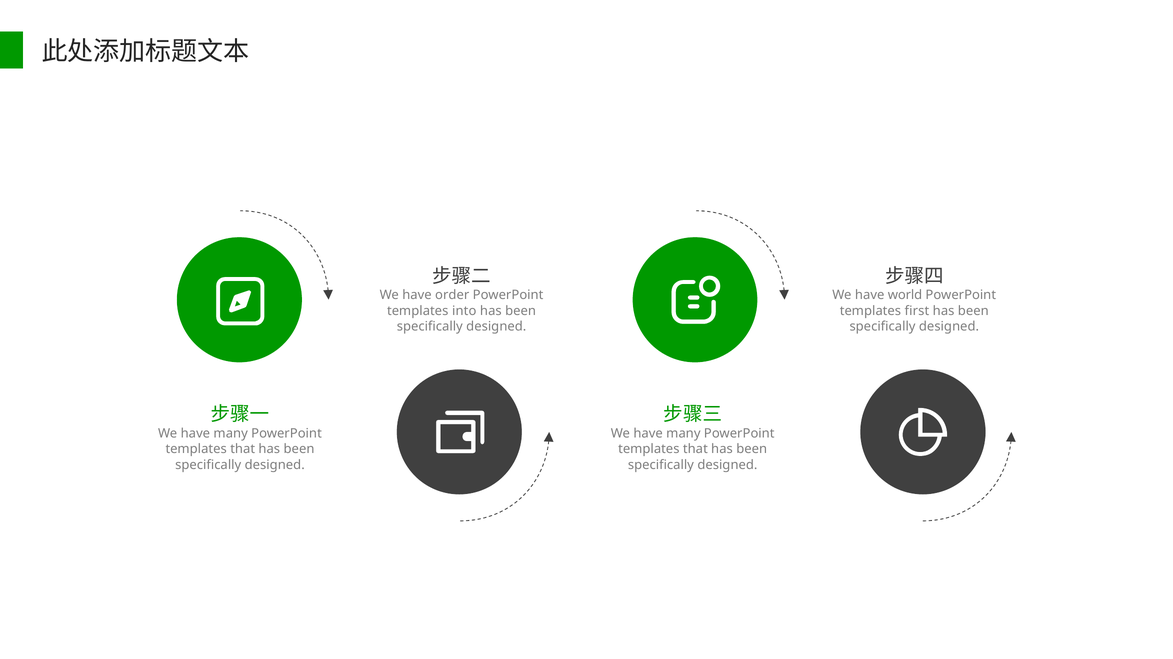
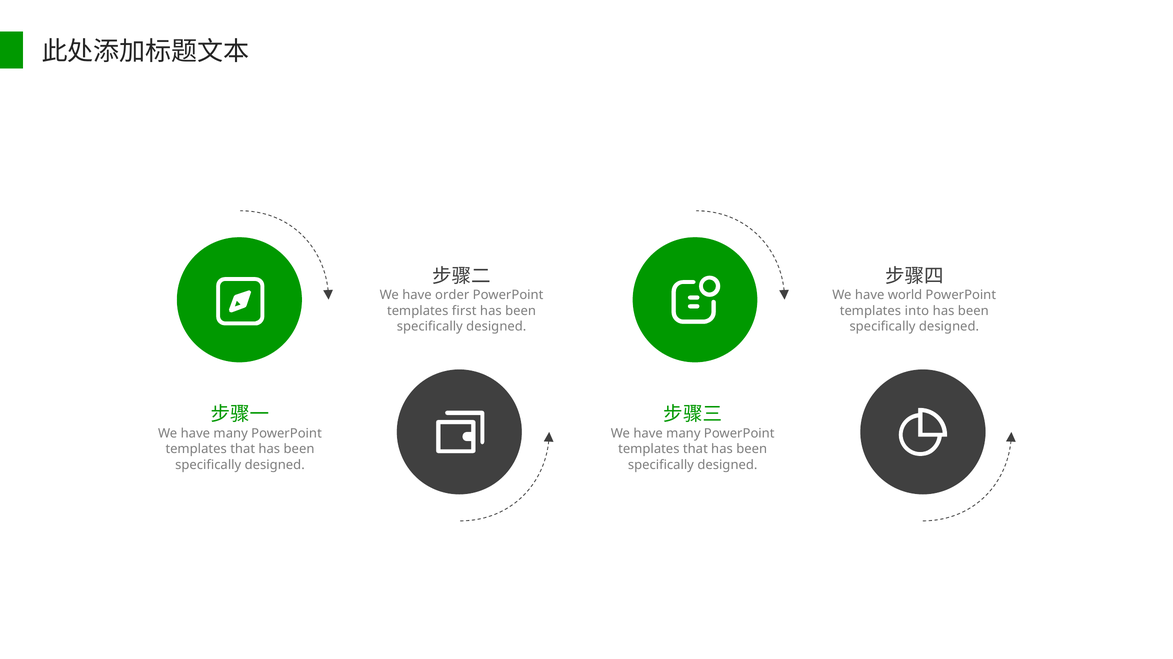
into: into -> first
first: first -> into
